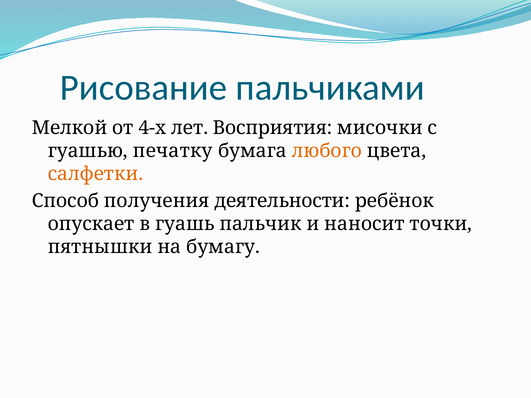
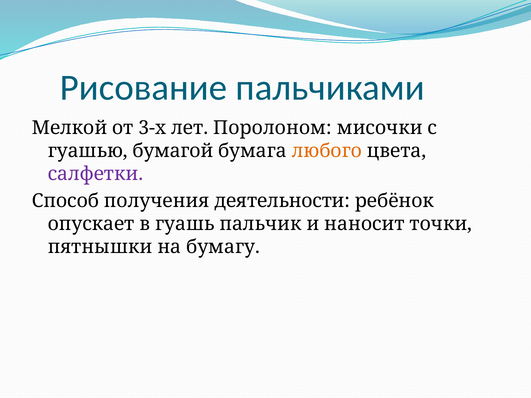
4-х: 4-х -> 3-х
Восприятия: Восприятия -> Поролоном
печатку: печатку -> бумагой
салфетки colour: orange -> purple
